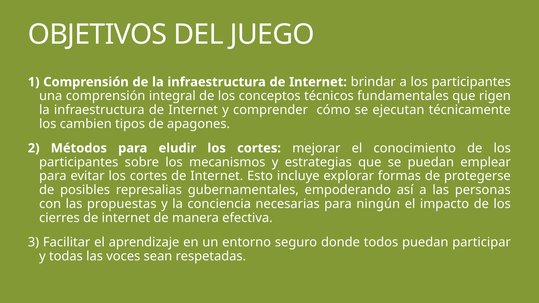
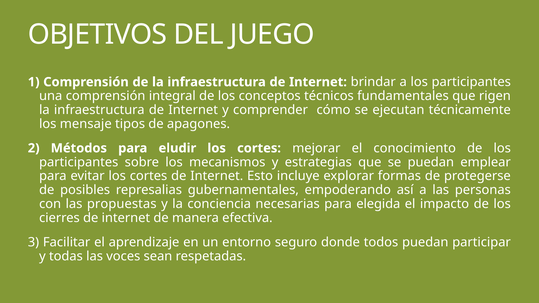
cambien: cambien -> mensaje
ningún: ningún -> elegida
